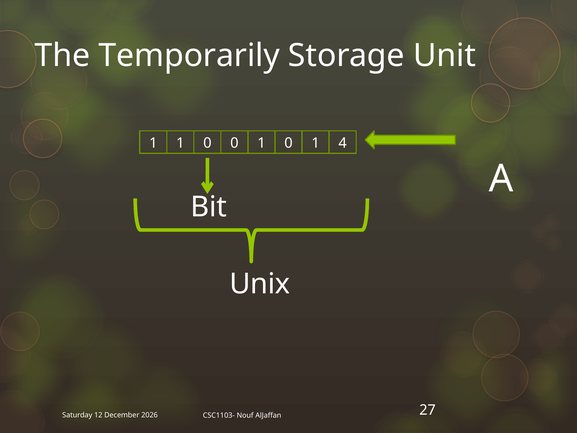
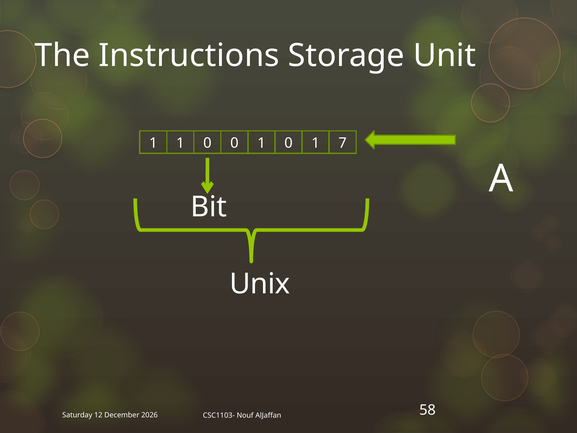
Temporarily: Temporarily -> Instructions
4: 4 -> 7
27: 27 -> 58
